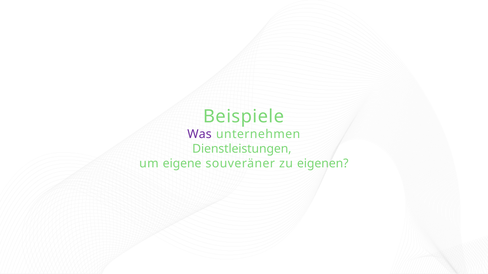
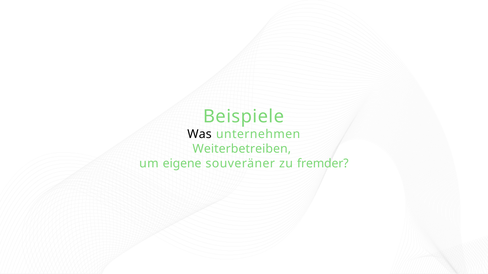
Was colour: purple -> black
Dienstleistungen: Dienstleistungen -> Weiterbetreiben
eigenen: eigenen -> fremder
